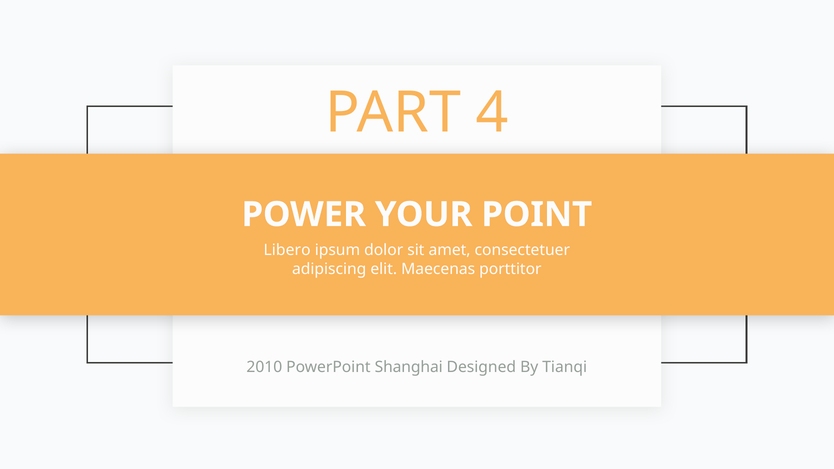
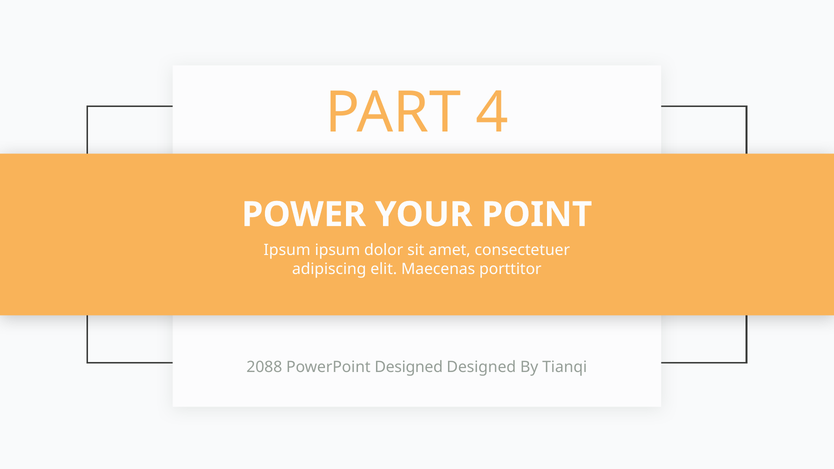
Libero at (287, 250): Libero -> Ipsum
2010: 2010 -> 2088
PowerPoint Shanghai: Shanghai -> Designed
